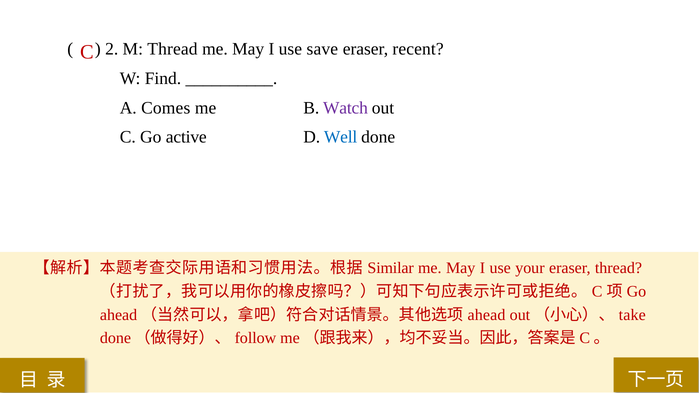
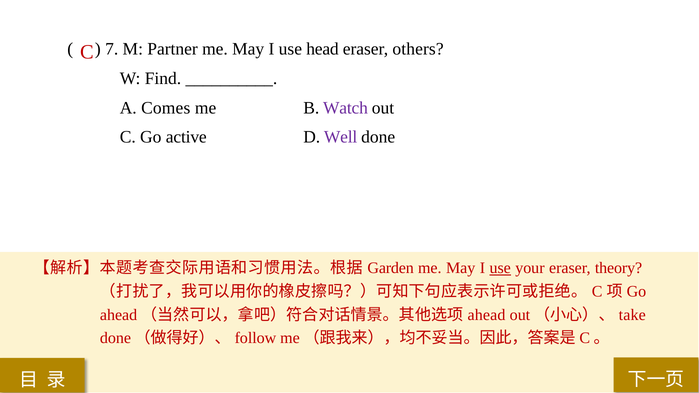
2: 2 -> 7
M Thread: Thread -> Partner
save: save -> head
recent: recent -> others
Well colour: blue -> purple
Similar: Similar -> Garden
use at (500, 268) underline: none -> present
eraser thread: thread -> theory
